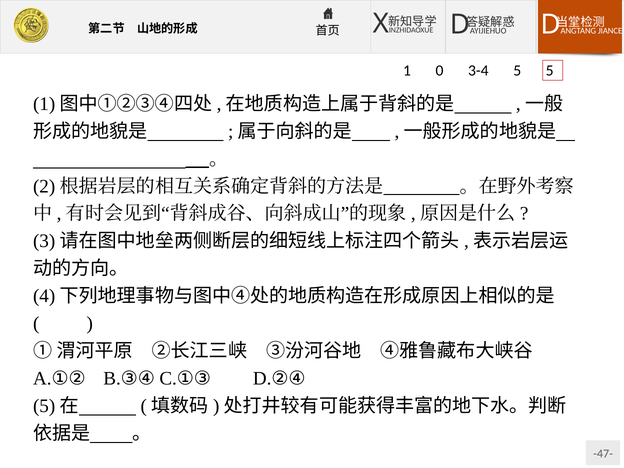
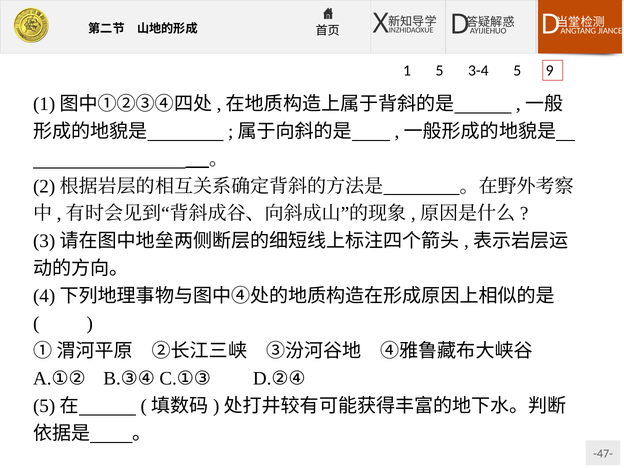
1 0: 0 -> 5
5 5: 5 -> 9
